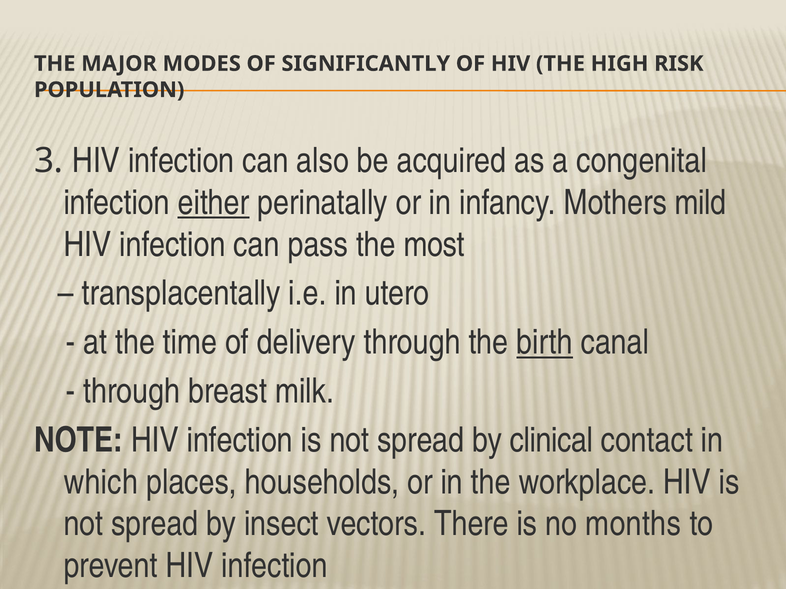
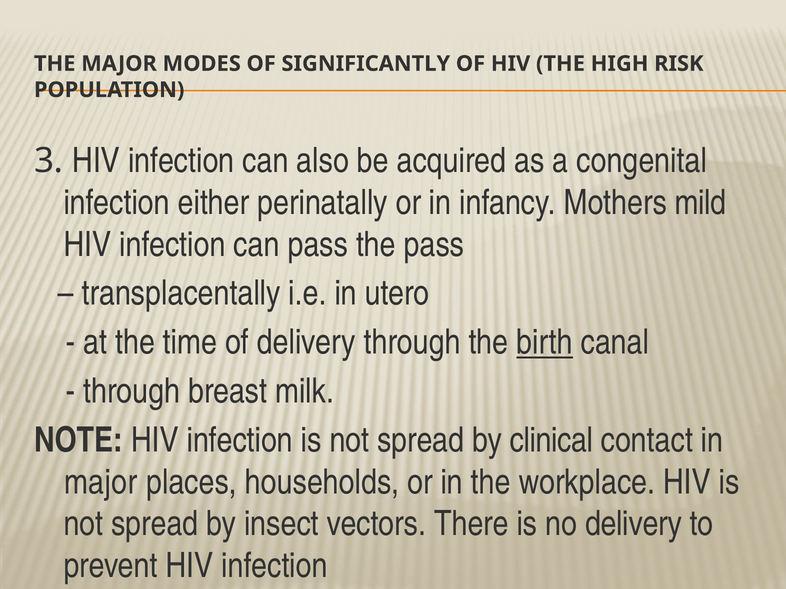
either underline: present -> none
the most: most -> pass
which at (101, 482): which -> major
no months: months -> delivery
